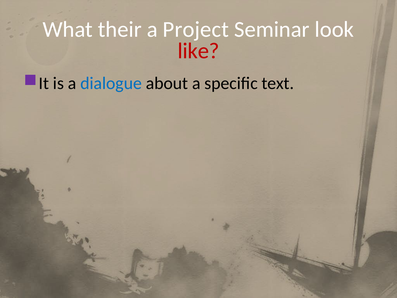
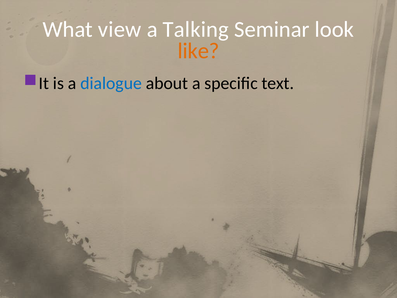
their: their -> view
Project: Project -> Talking
like colour: red -> orange
